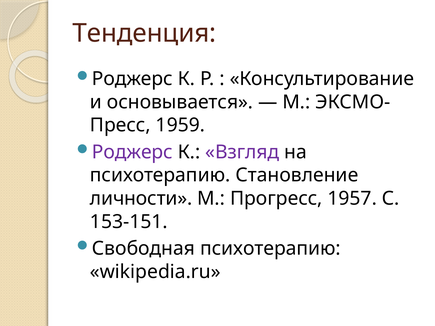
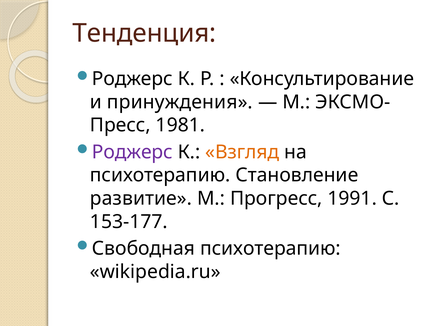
основывается: основывается -> принуждения
1959: 1959 -> 1981
Взгляд colour: purple -> orange
личности: личности -> развитие
1957: 1957 -> 1991
153-151: 153-151 -> 153-177
